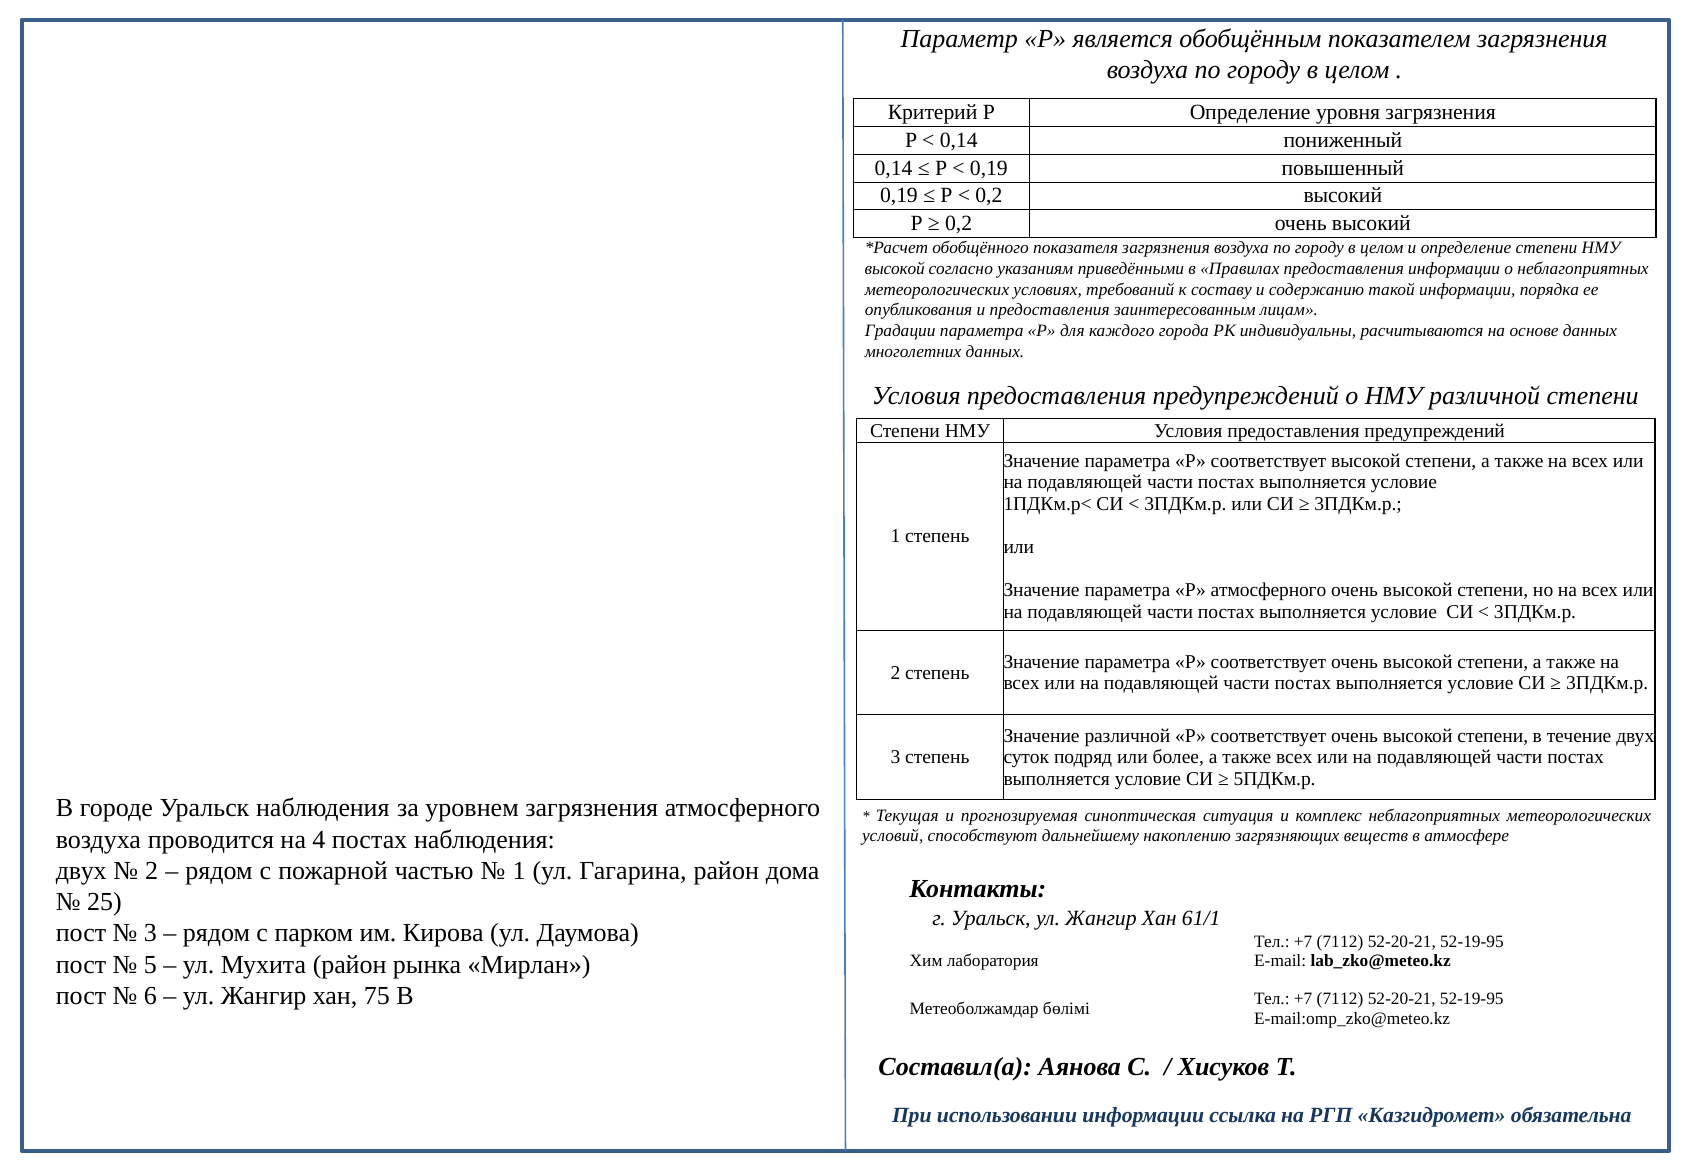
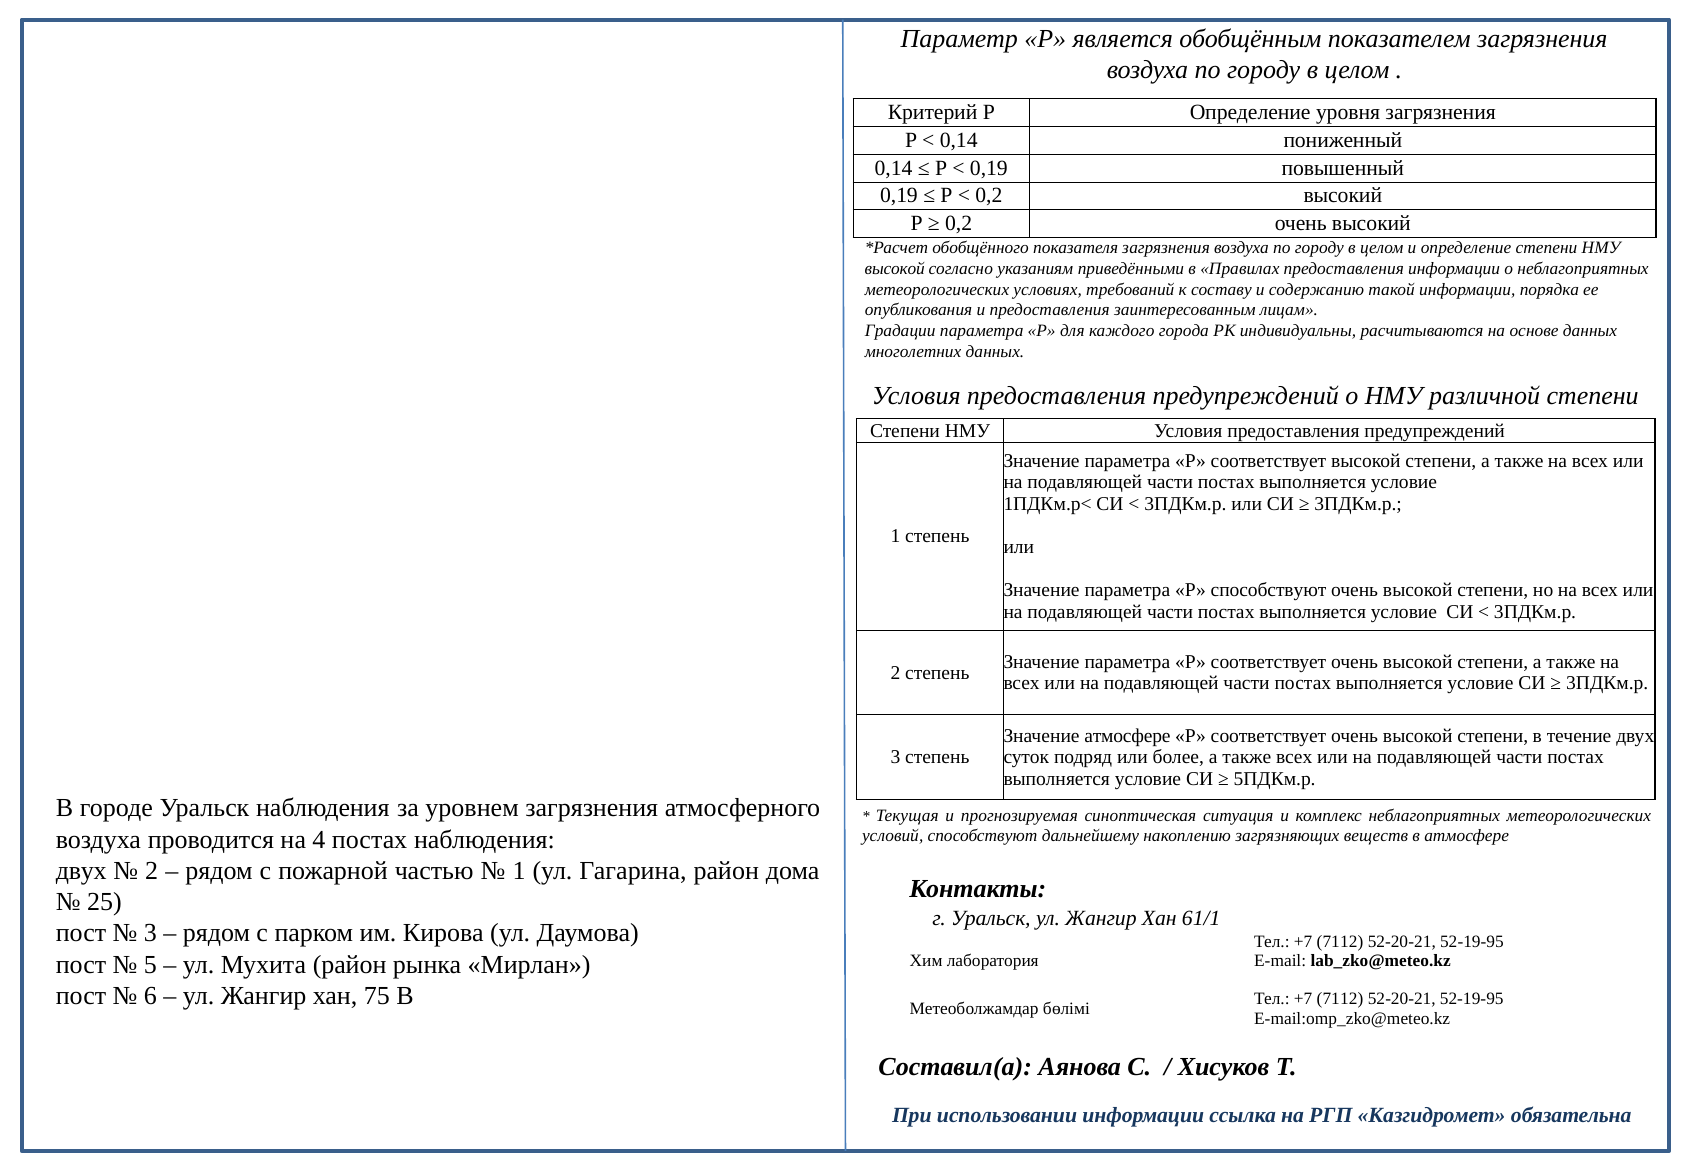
Р атмосферного: атмосферного -> способствуют
Значение различной: различной -> атмосфере
